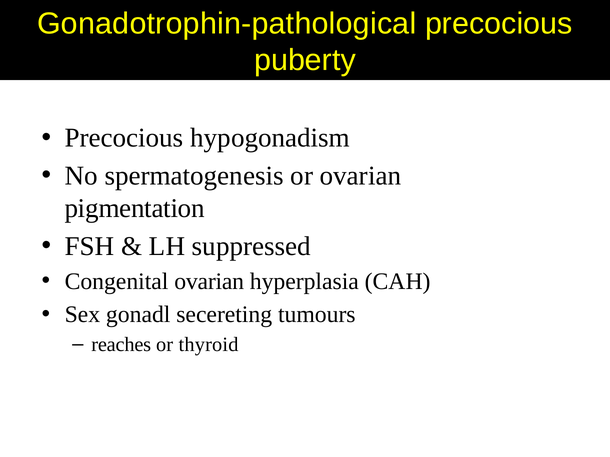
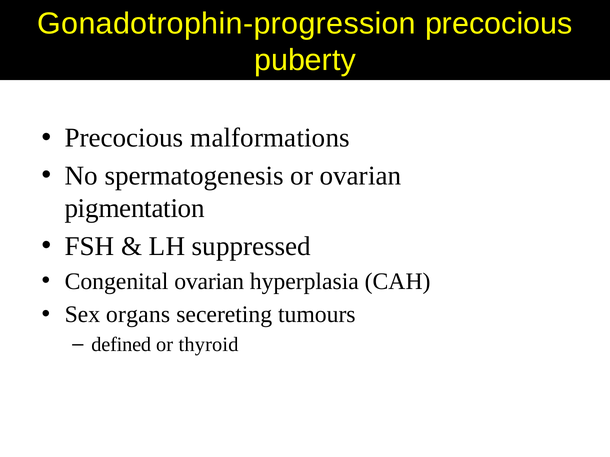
Gonadotrophin-pathological: Gonadotrophin-pathological -> Gonadotrophin-progression
hypogonadism: hypogonadism -> malformations
gonadl: gonadl -> organs
reaches: reaches -> defined
